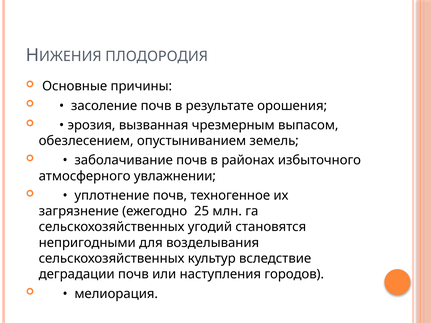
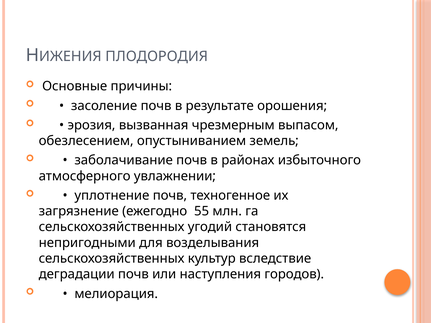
25: 25 -> 55
